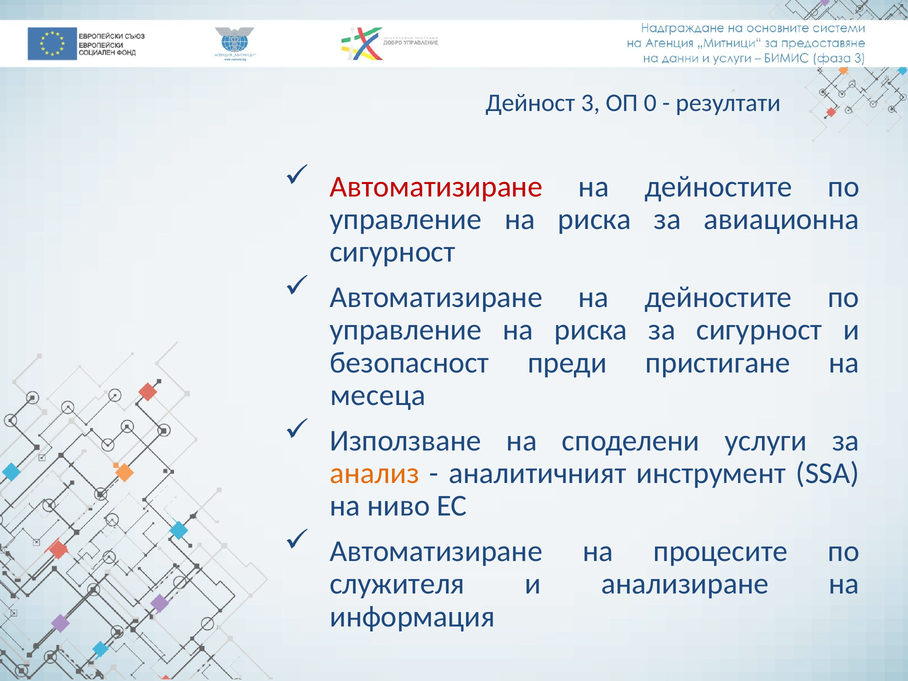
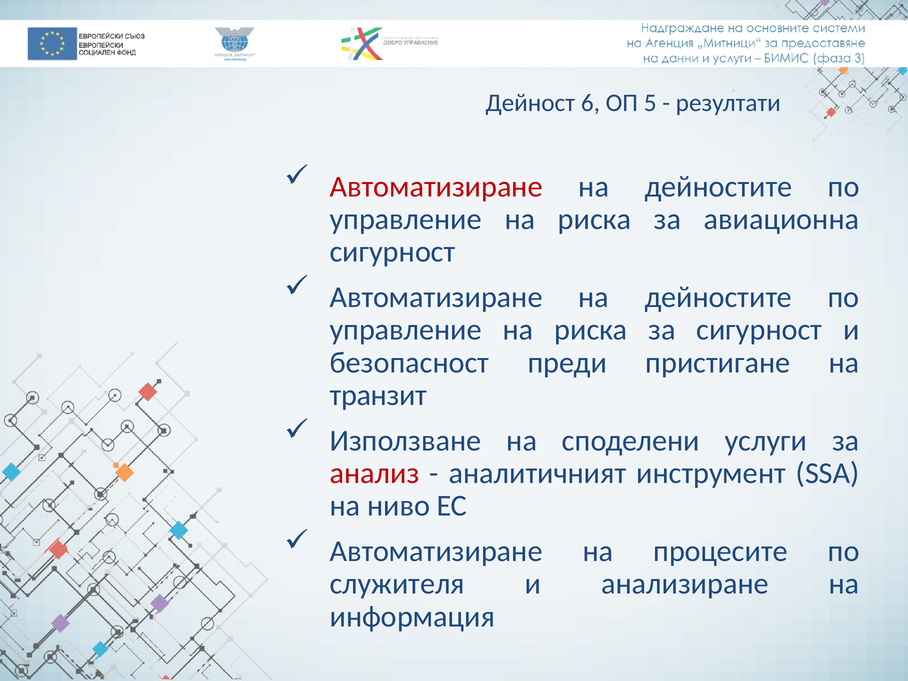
3: 3 -> 6
0: 0 -> 5
месеца: месеца -> транзит
анализ colour: orange -> red
